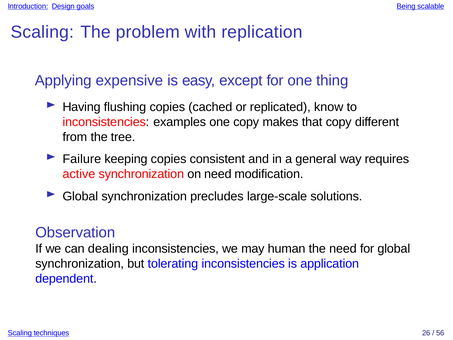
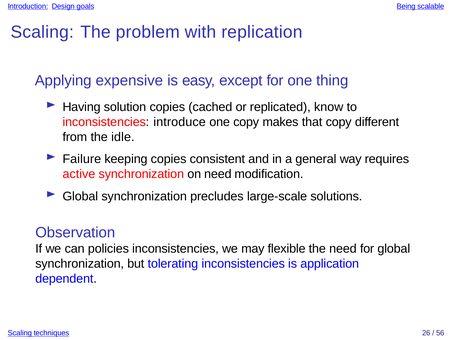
flushing: flushing -> solution
examples: examples -> introduce
tree: tree -> idle
dealing: dealing -> policies
human: human -> flexible
